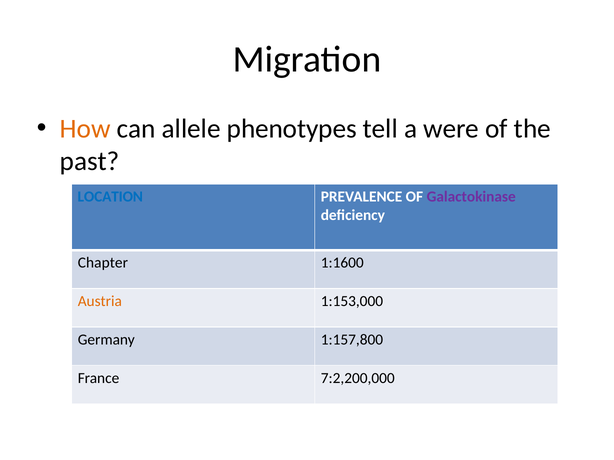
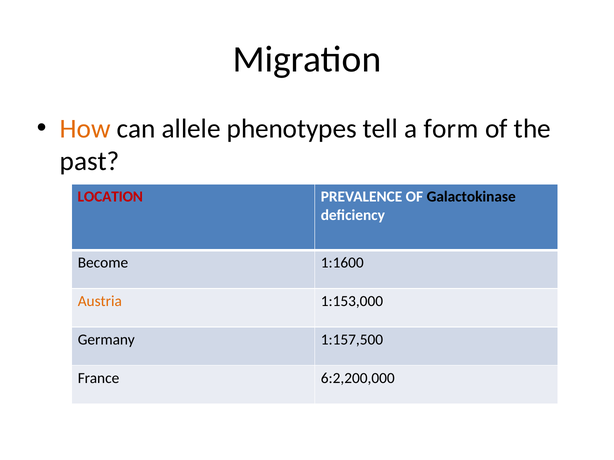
were: were -> form
LOCATION colour: blue -> red
Galactokinase colour: purple -> black
Chapter: Chapter -> Become
1:157,800: 1:157,800 -> 1:157,500
7:2,200,000: 7:2,200,000 -> 6:2,200,000
